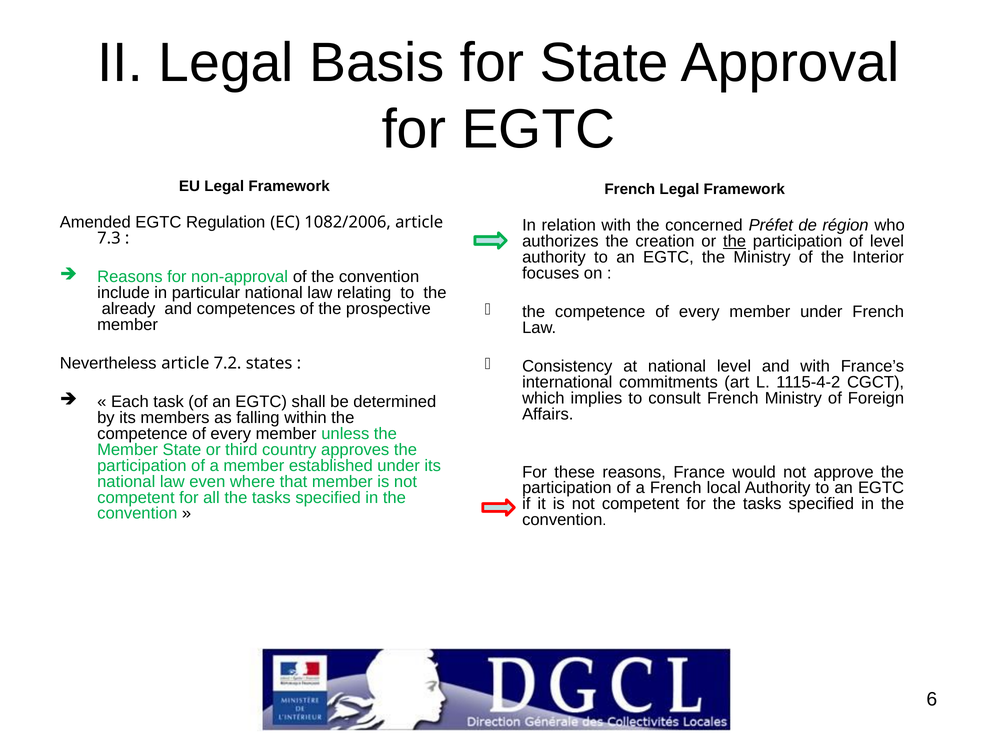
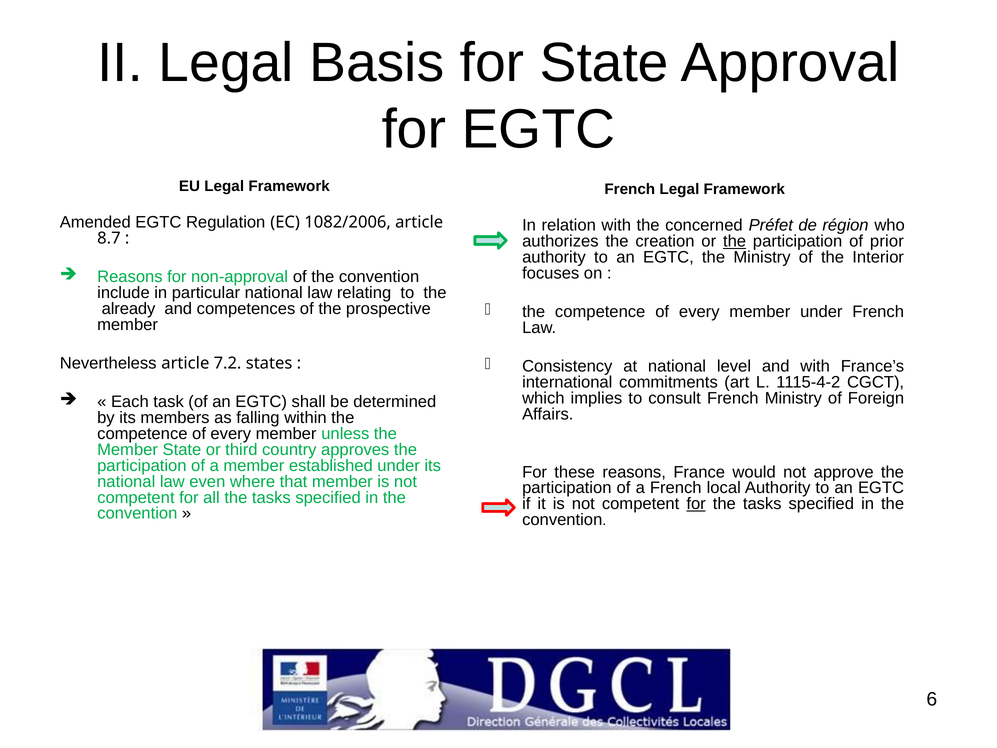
7.3: 7.3 -> 8.7
of level: level -> prior
for at (696, 504) underline: none -> present
